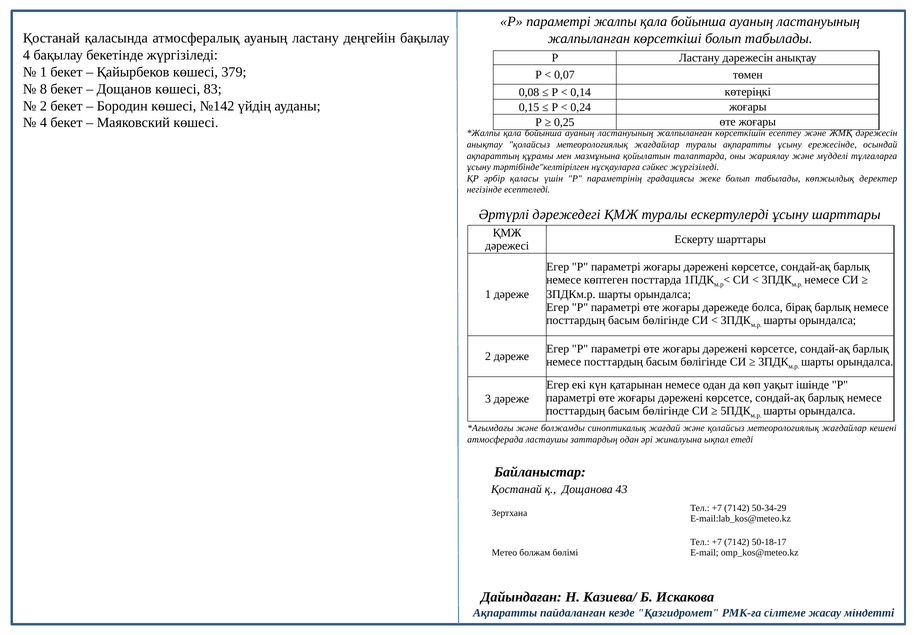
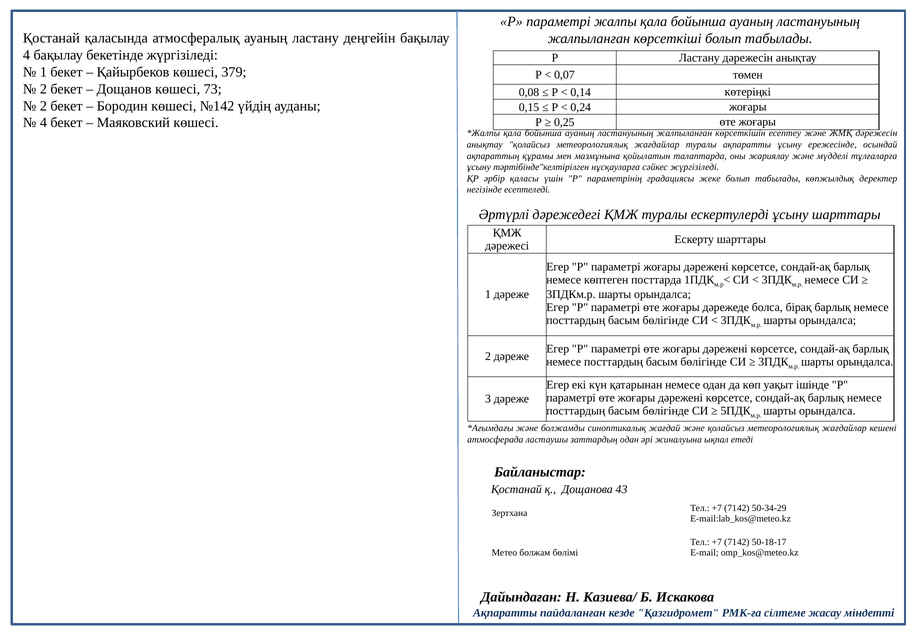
8 at (43, 89): 8 -> 2
83: 83 -> 73
